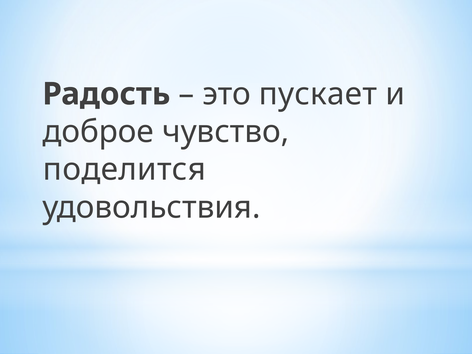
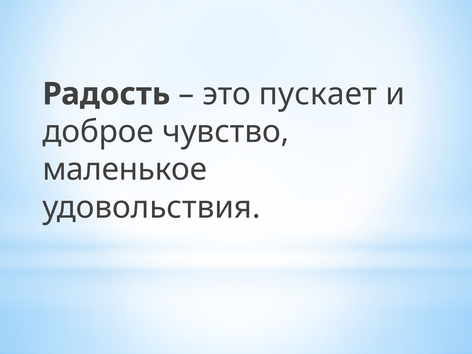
поделится: поделится -> маленькое
